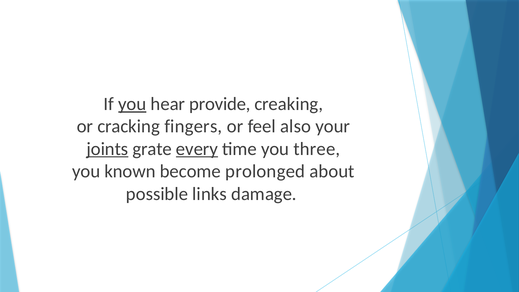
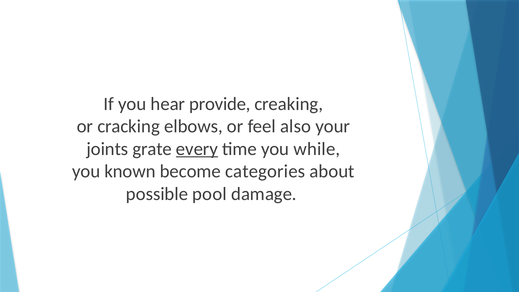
you at (132, 104) underline: present -> none
fingers: fingers -> elbows
joints underline: present -> none
three: three -> while
prolonged: prolonged -> categories
links: links -> pool
